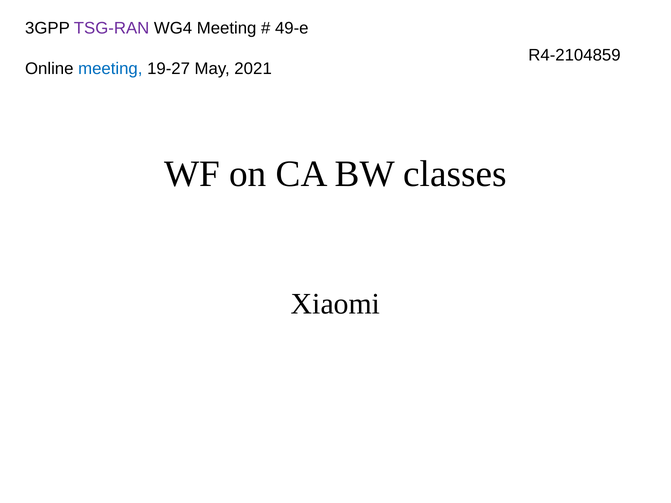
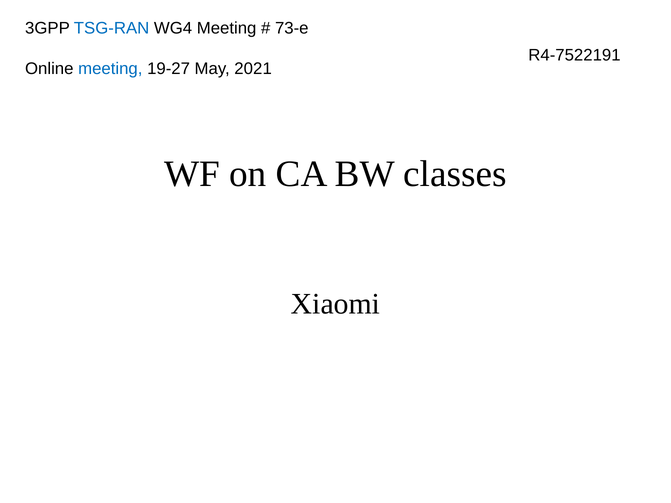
TSG-RAN colour: purple -> blue
49-e: 49-e -> 73-e
R4-2104859: R4-2104859 -> R4-7522191
